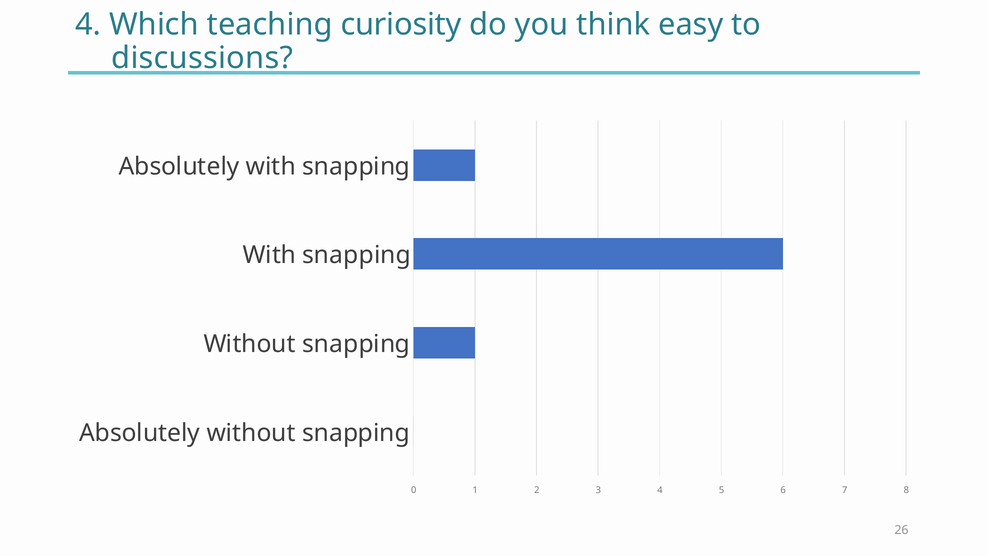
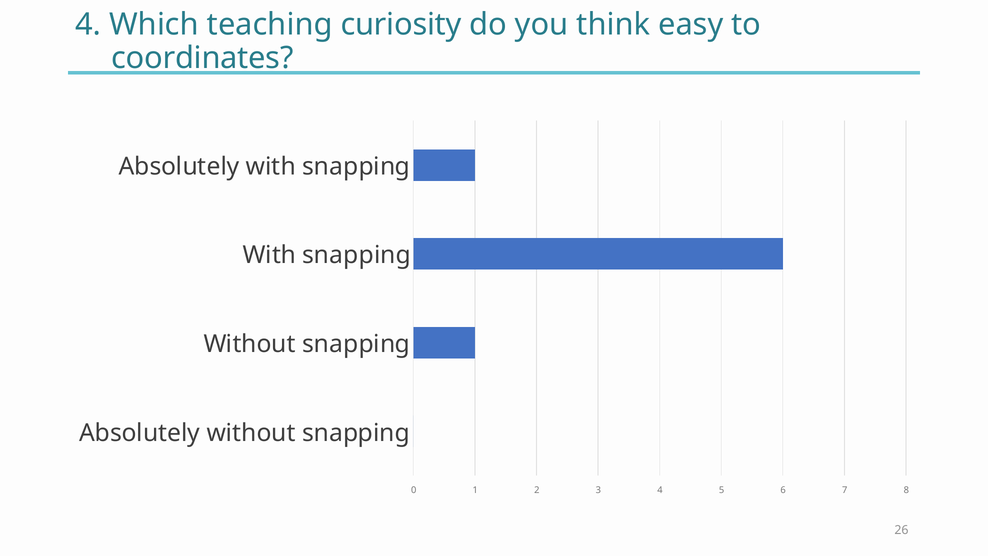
discussions: discussions -> coordinates
